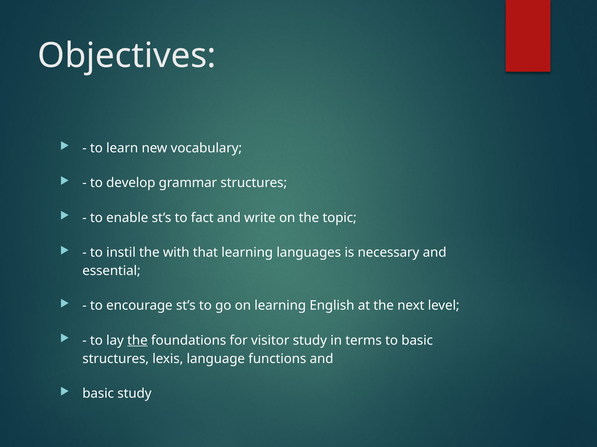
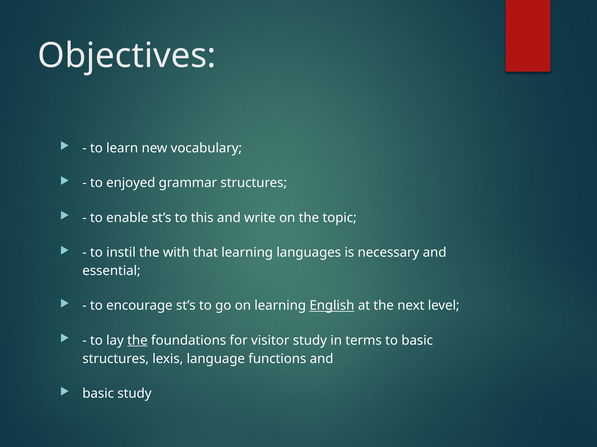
develop: develop -> enjoyed
fact: fact -> this
English underline: none -> present
